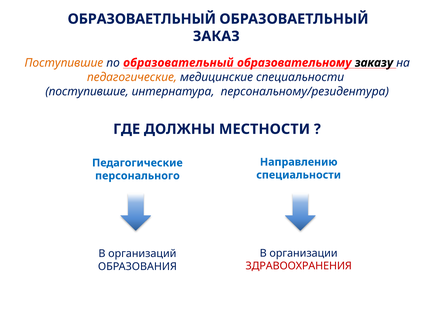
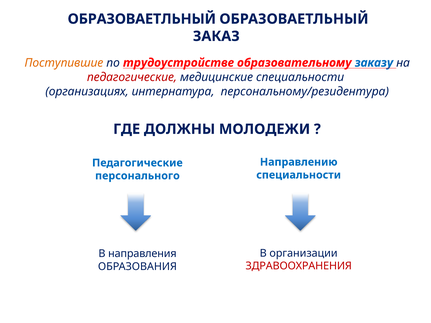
образовательный: образовательный -> трудоустройстве
заказу colour: black -> blue
педагогические at (132, 77) colour: orange -> red
поступившие at (87, 92): поступившие -> организациях
МЕСТНОСТИ: МЕСТНОСТИ -> МОЛОДЕЖИ
организаций: организаций -> направления
